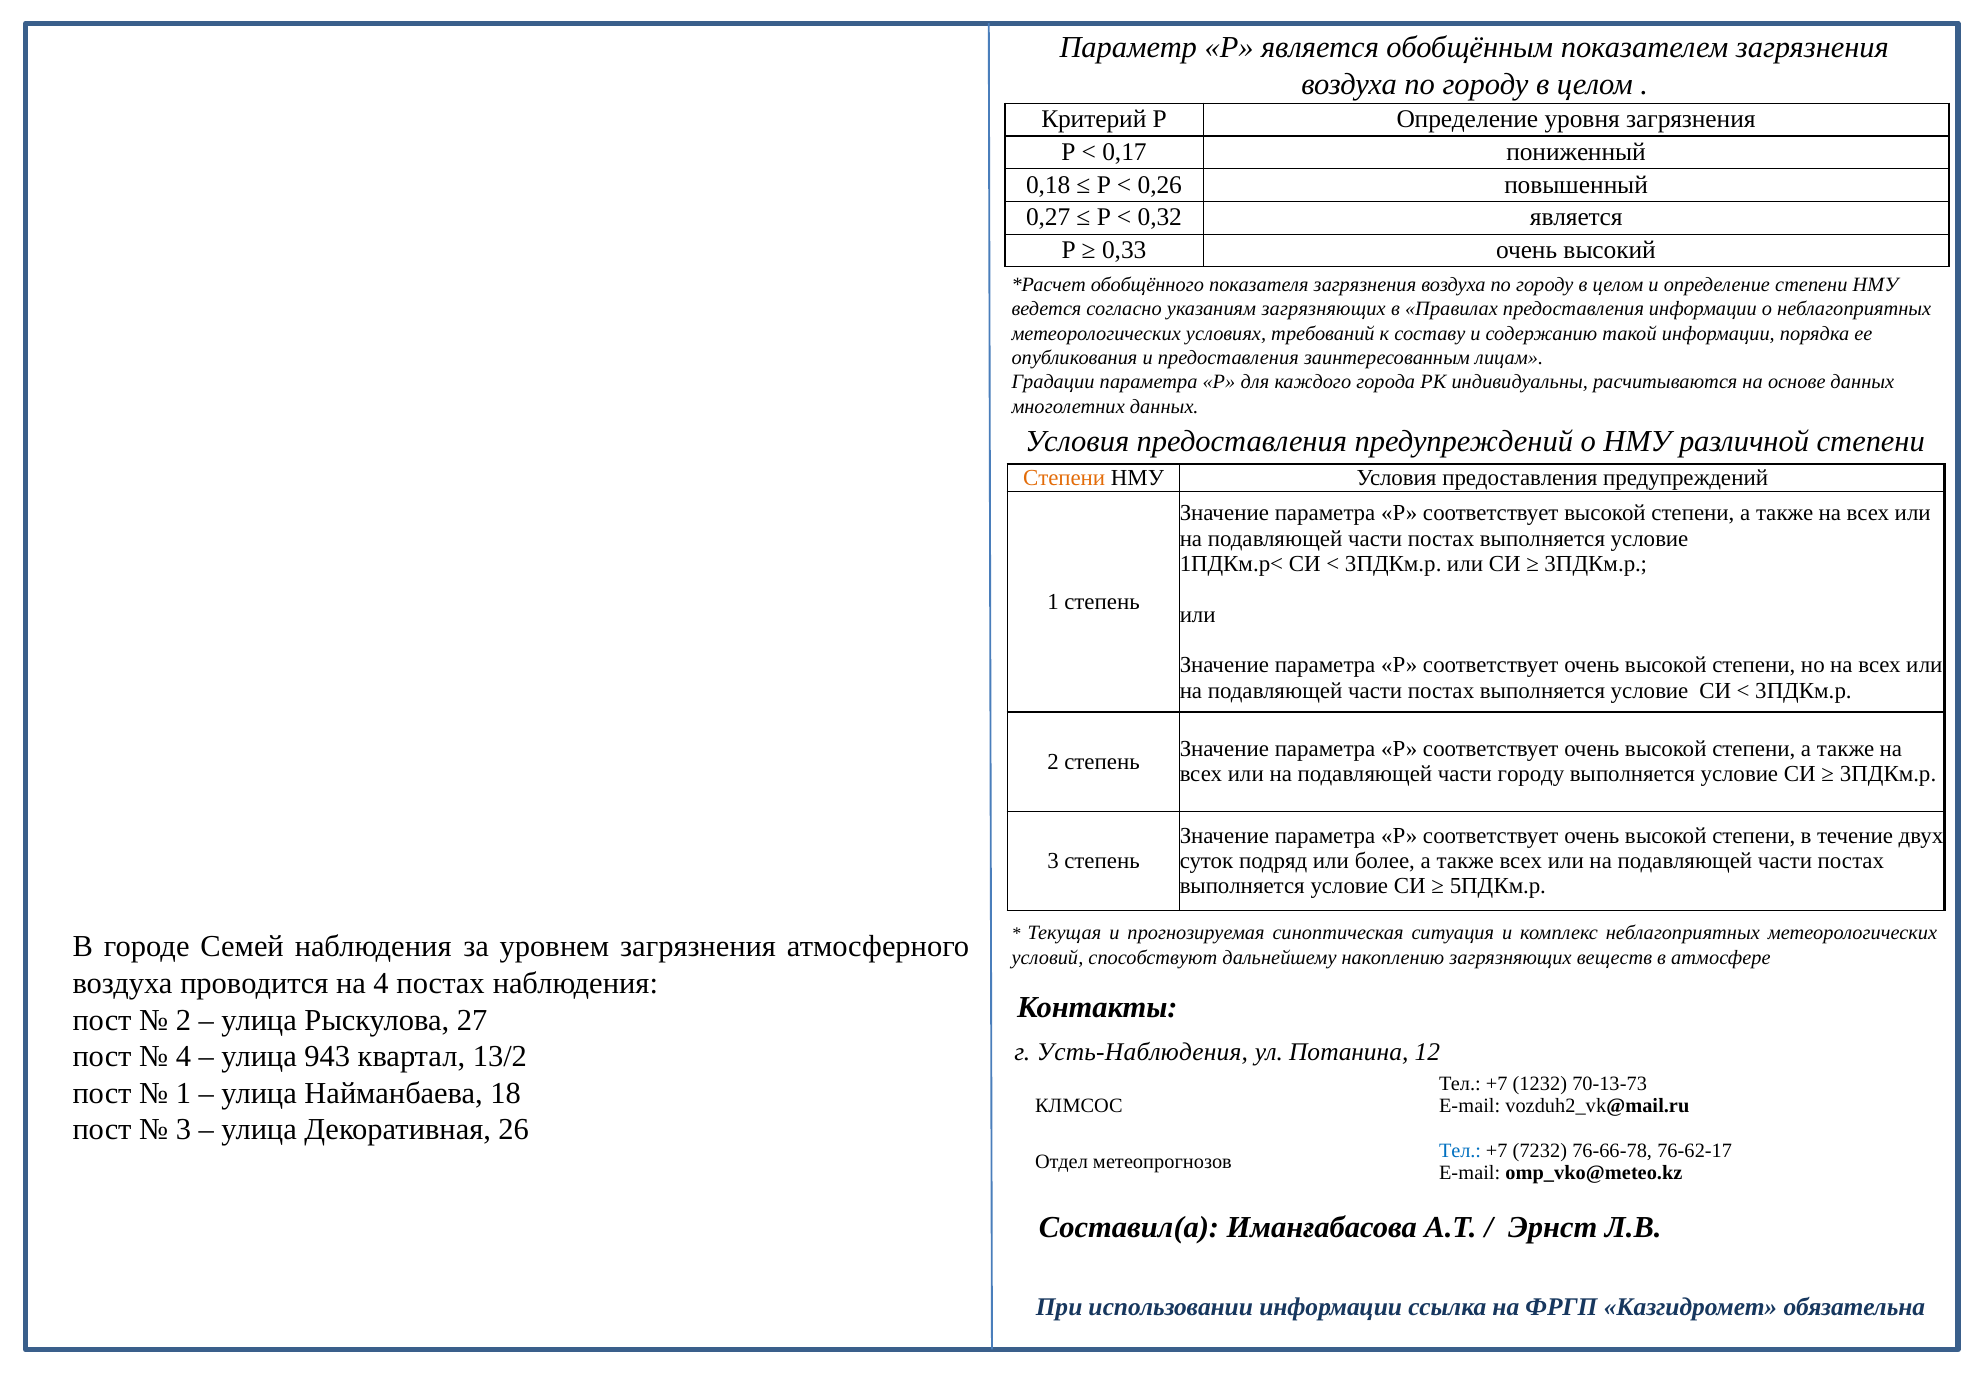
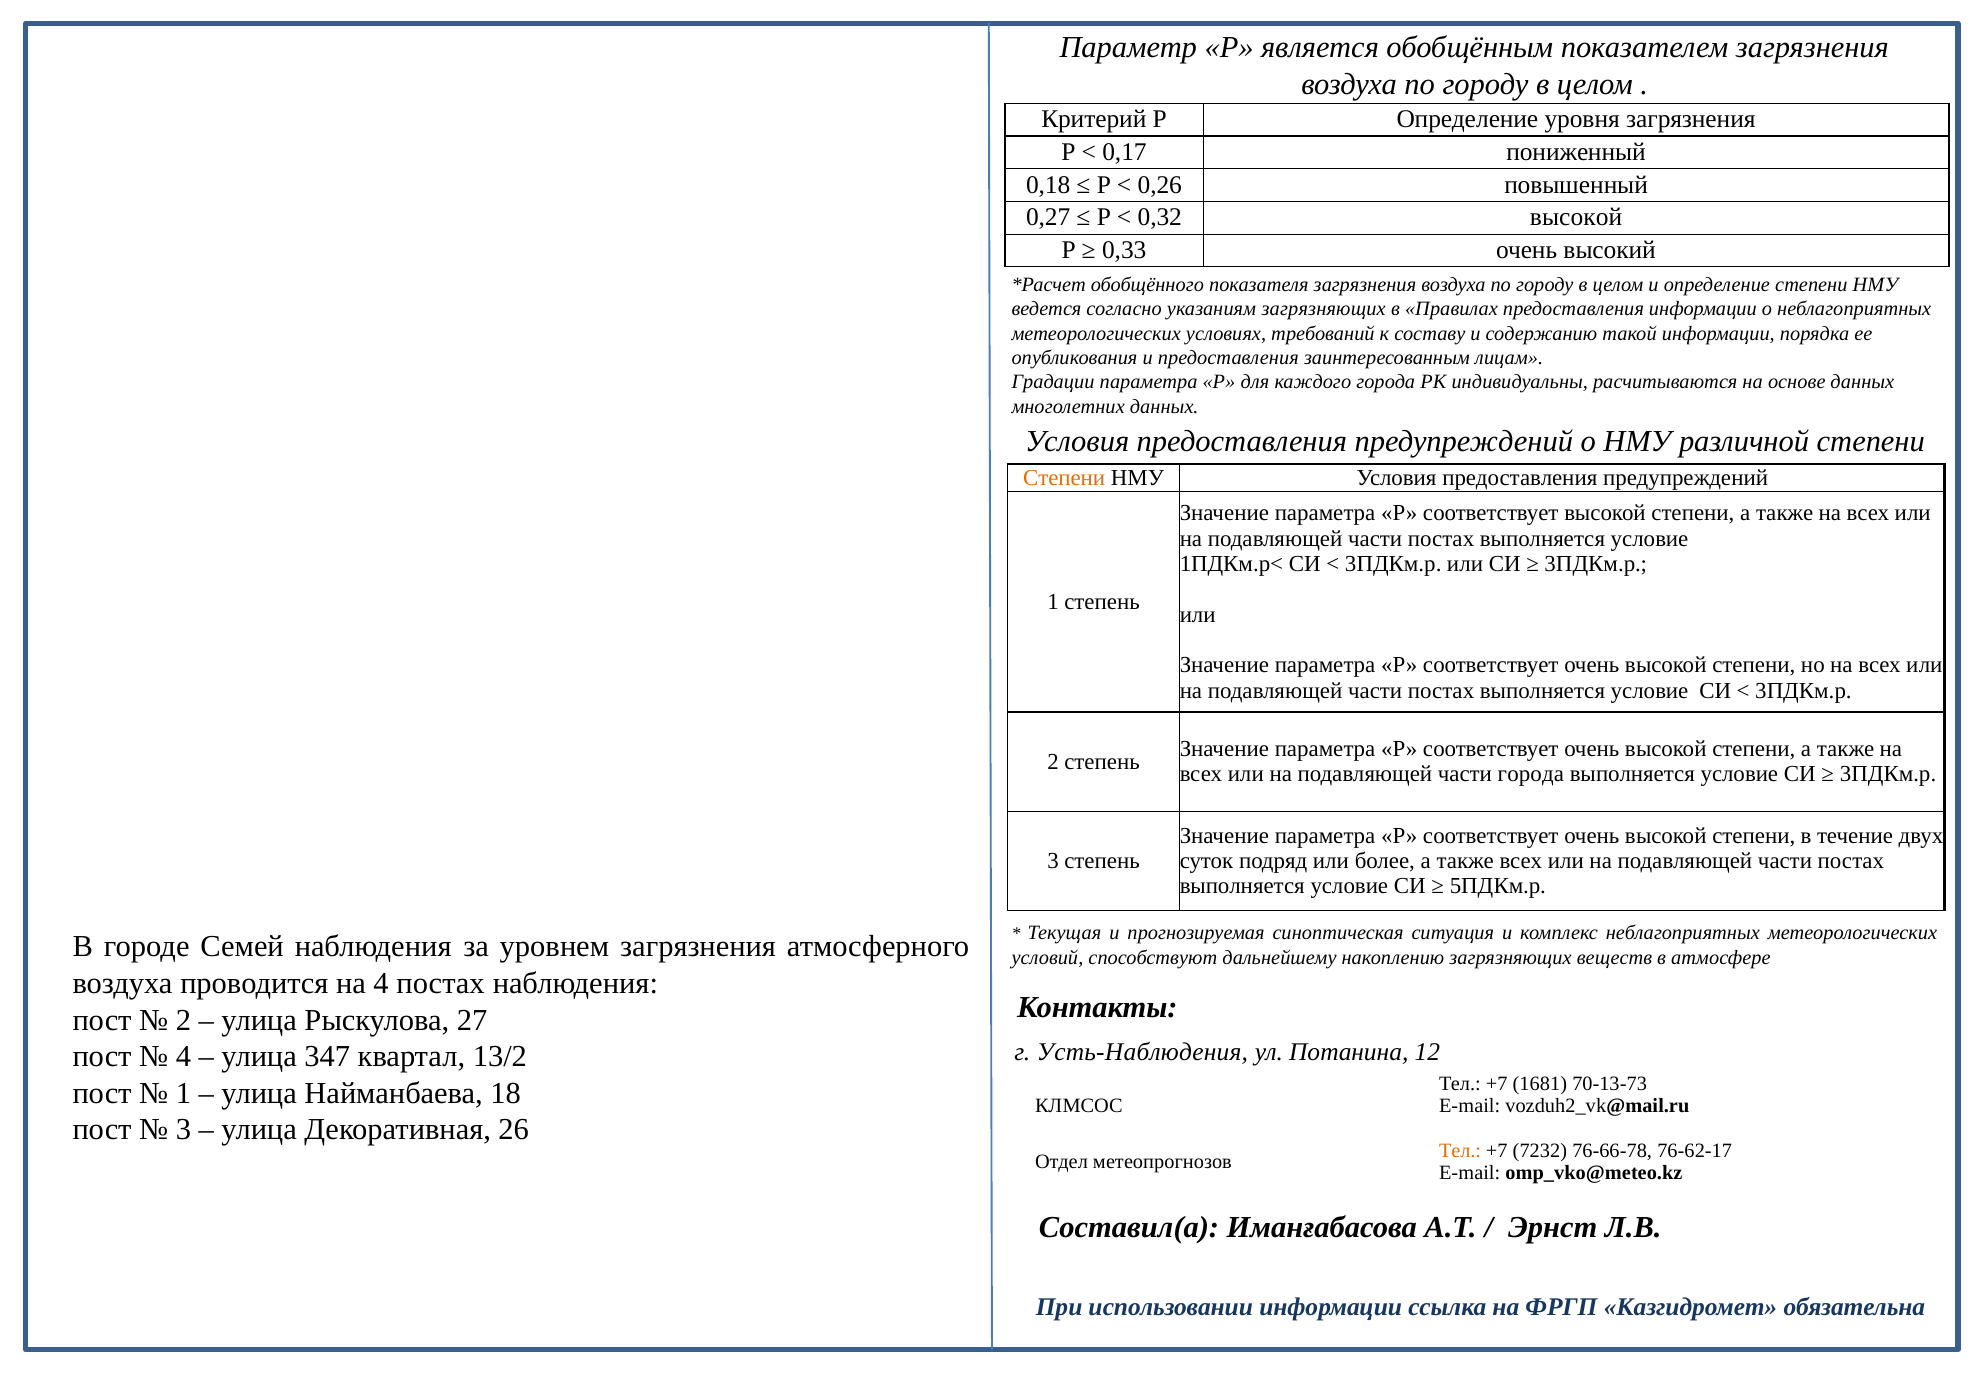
0,32 является: является -> высокой
части городу: городу -> города
943: 943 -> 347
1232: 1232 -> 1681
Тел at (1460, 1151) colour: blue -> orange
